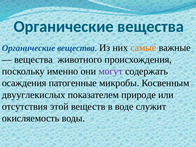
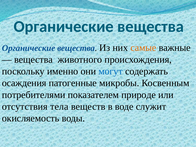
могут colour: purple -> blue
двууглекислых: двууглекислых -> потребителями
этой: этой -> тела
